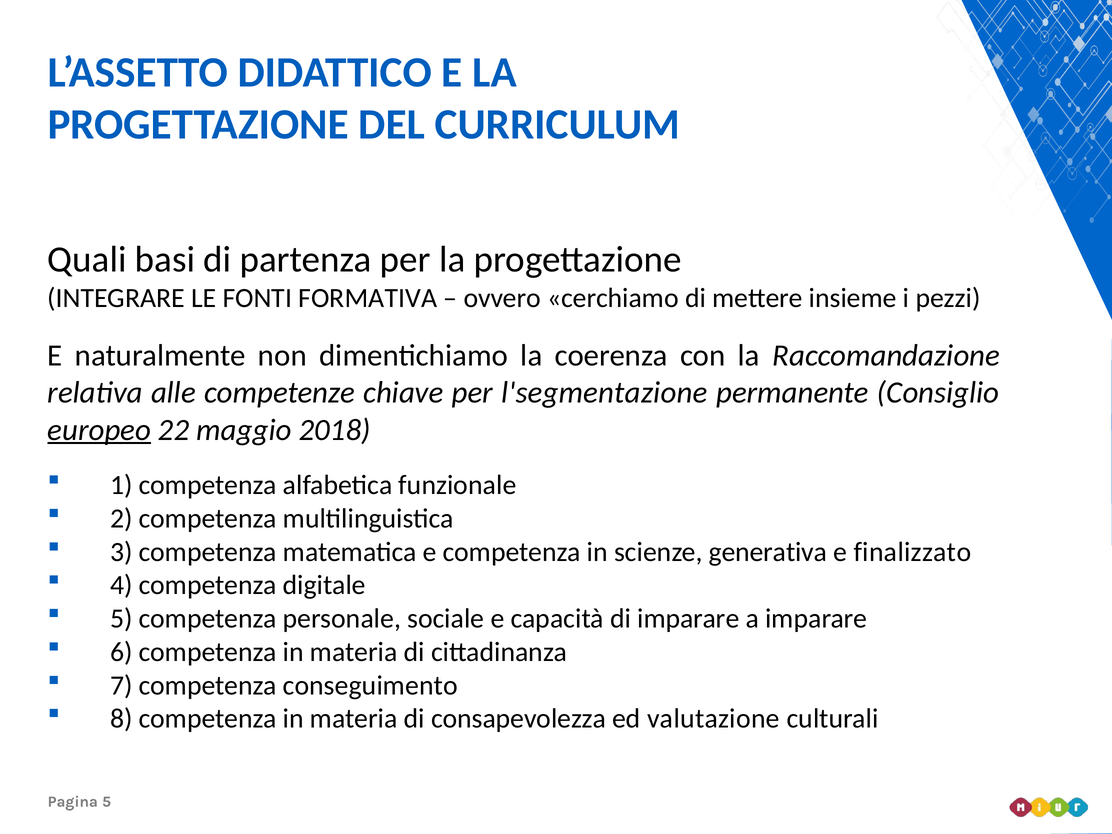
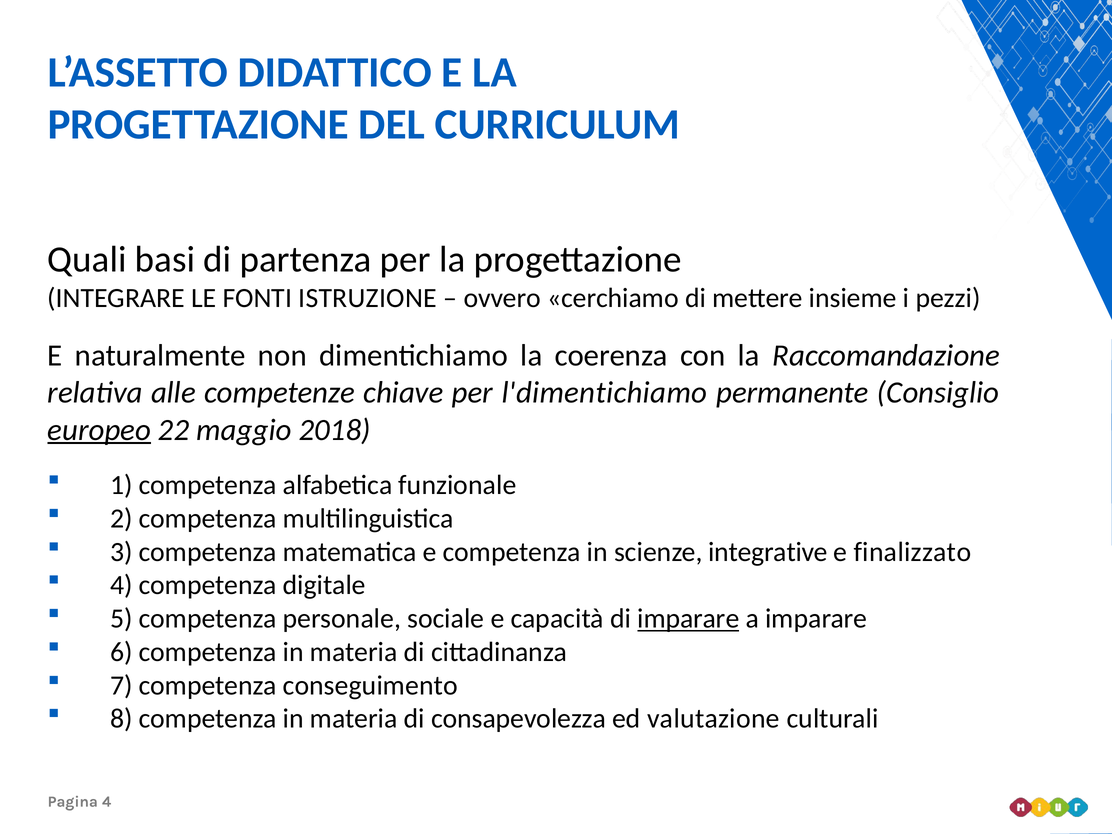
FORMATIVA: FORMATIVA -> ISTRUZIONE
l'segmentazione: l'segmentazione -> l'dimentichiamo
generativa: generativa -> integrative
imparare at (688, 619) underline: none -> present
5 at (107, 802): 5 -> 4
